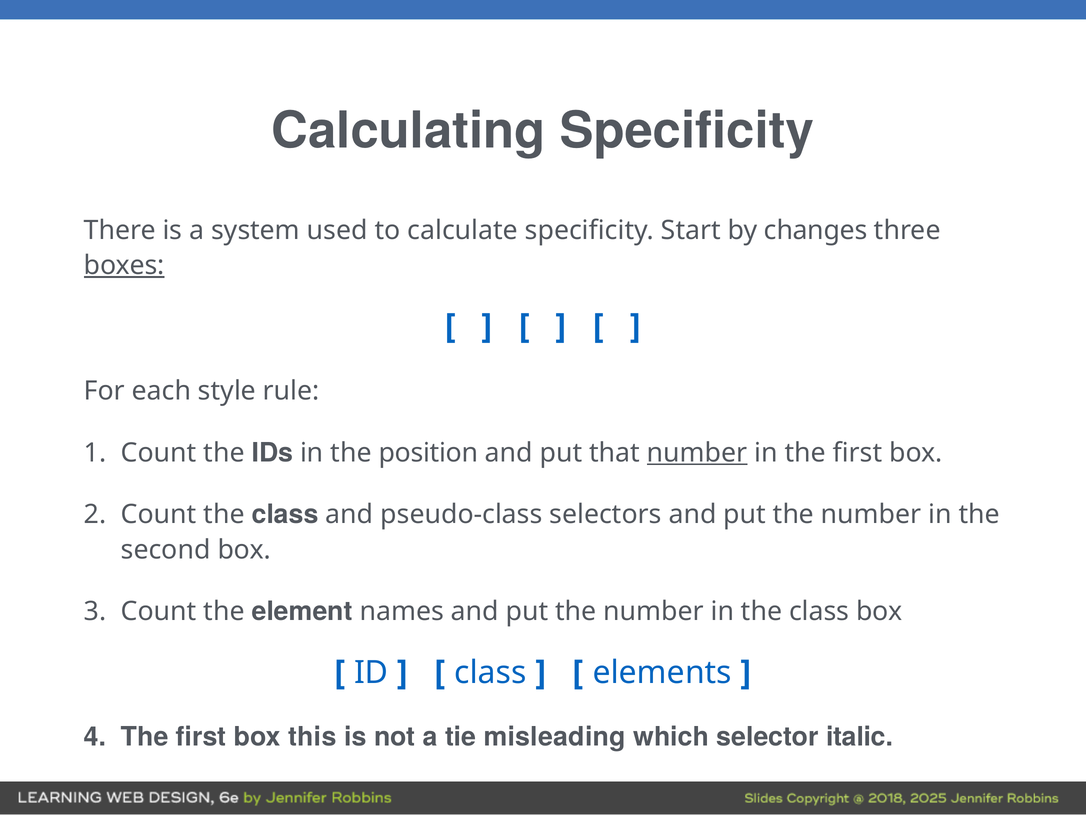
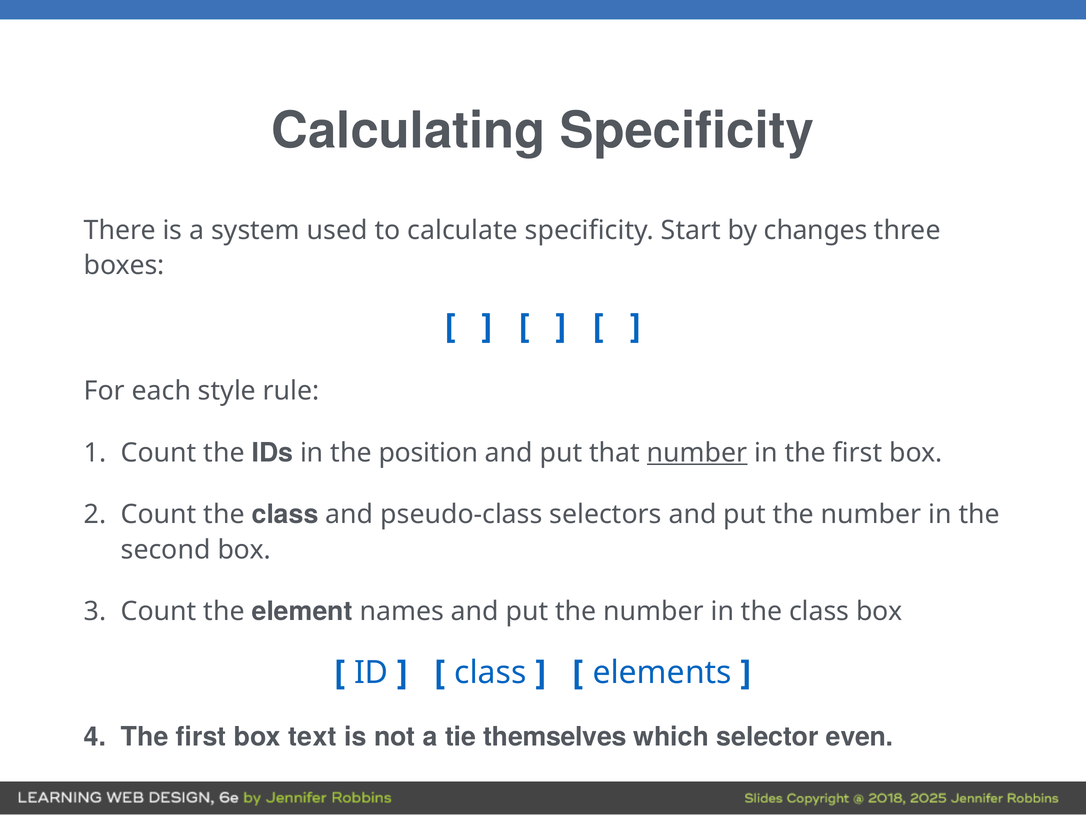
boxes underline: present -> none
this: this -> text
misleading: misleading -> themselves
italic: italic -> even
